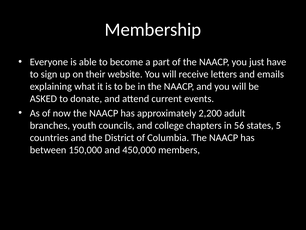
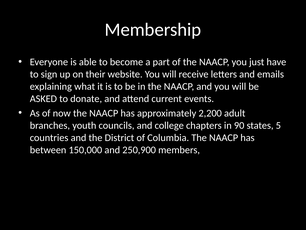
56: 56 -> 90
450,000: 450,000 -> 250,900
